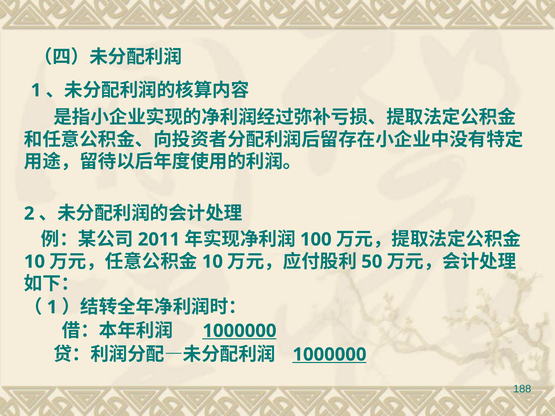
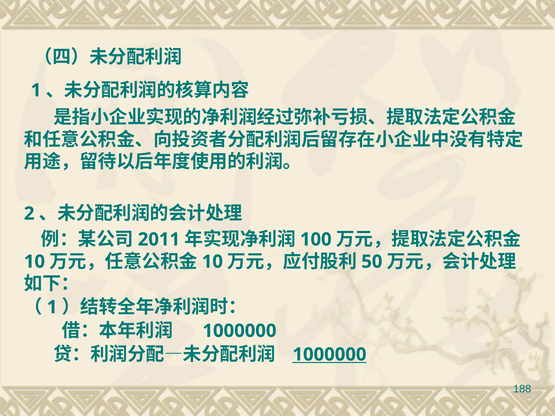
1000000 at (239, 331) underline: present -> none
